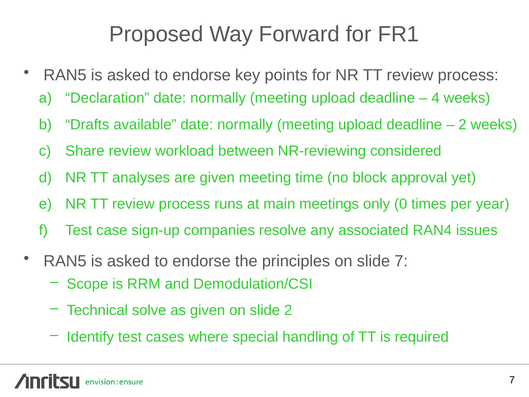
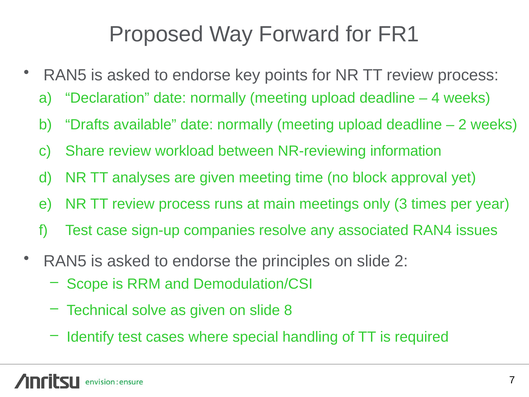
considered: considered -> information
0: 0 -> 3
slide 7: 7 -> 2
slide 2: 2 -> 8
